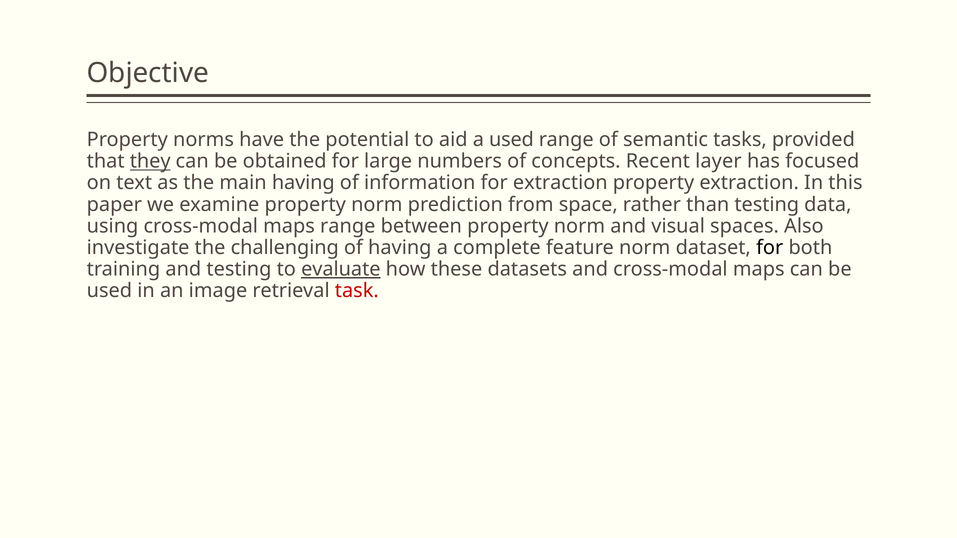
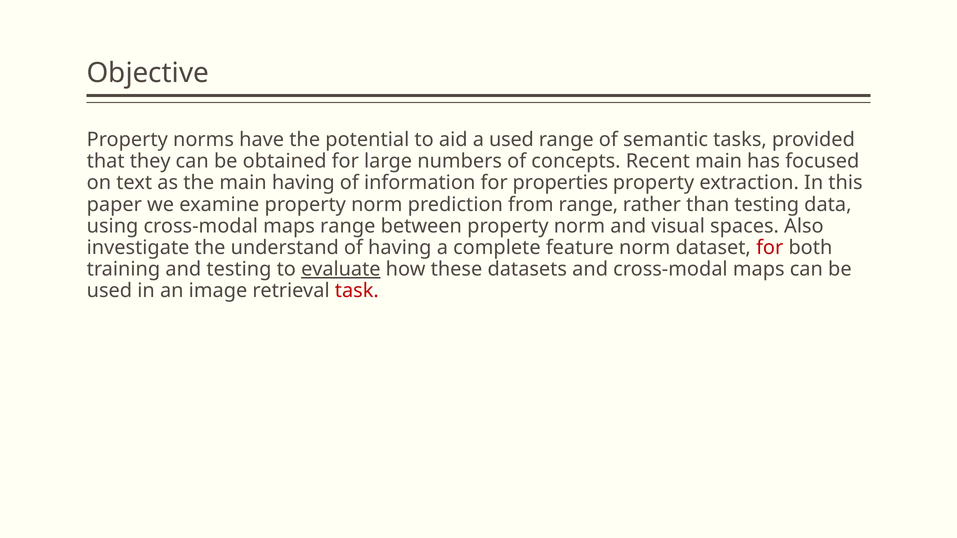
they underline: present -> none
Recent layer: layer -> main
for extraction: extraction -> properties
from space: space -> range
challenging: challenging -> understand
for at (770, 248) colour: black -> red
